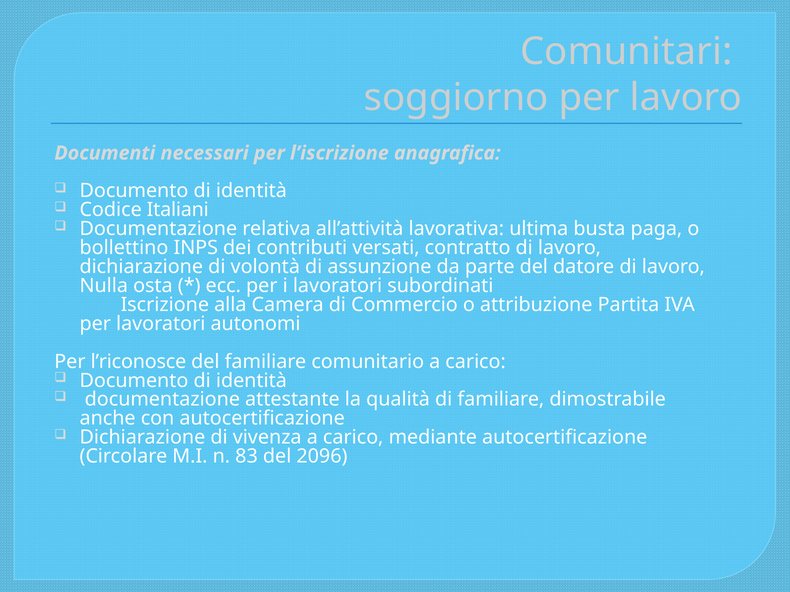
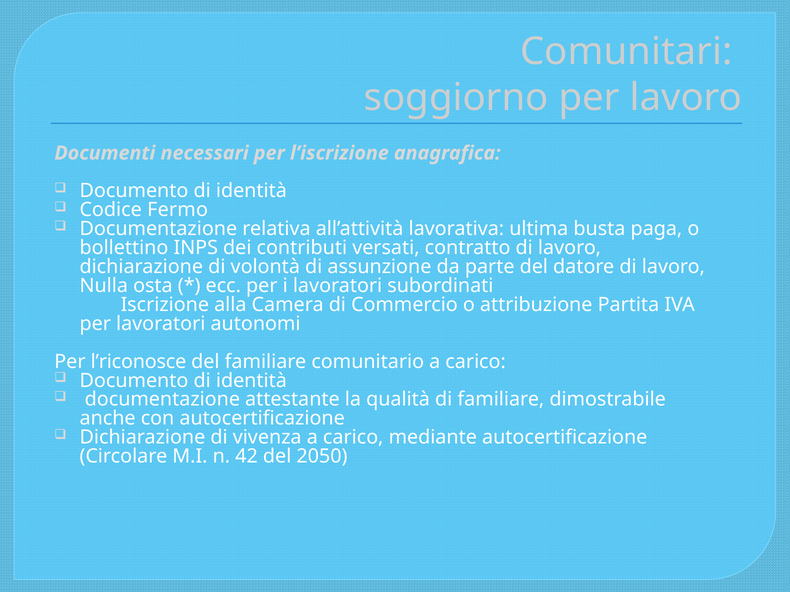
Italiani: Italiani -> Fermo
83: 83 -> 42
2096: 2096 -> 2050
